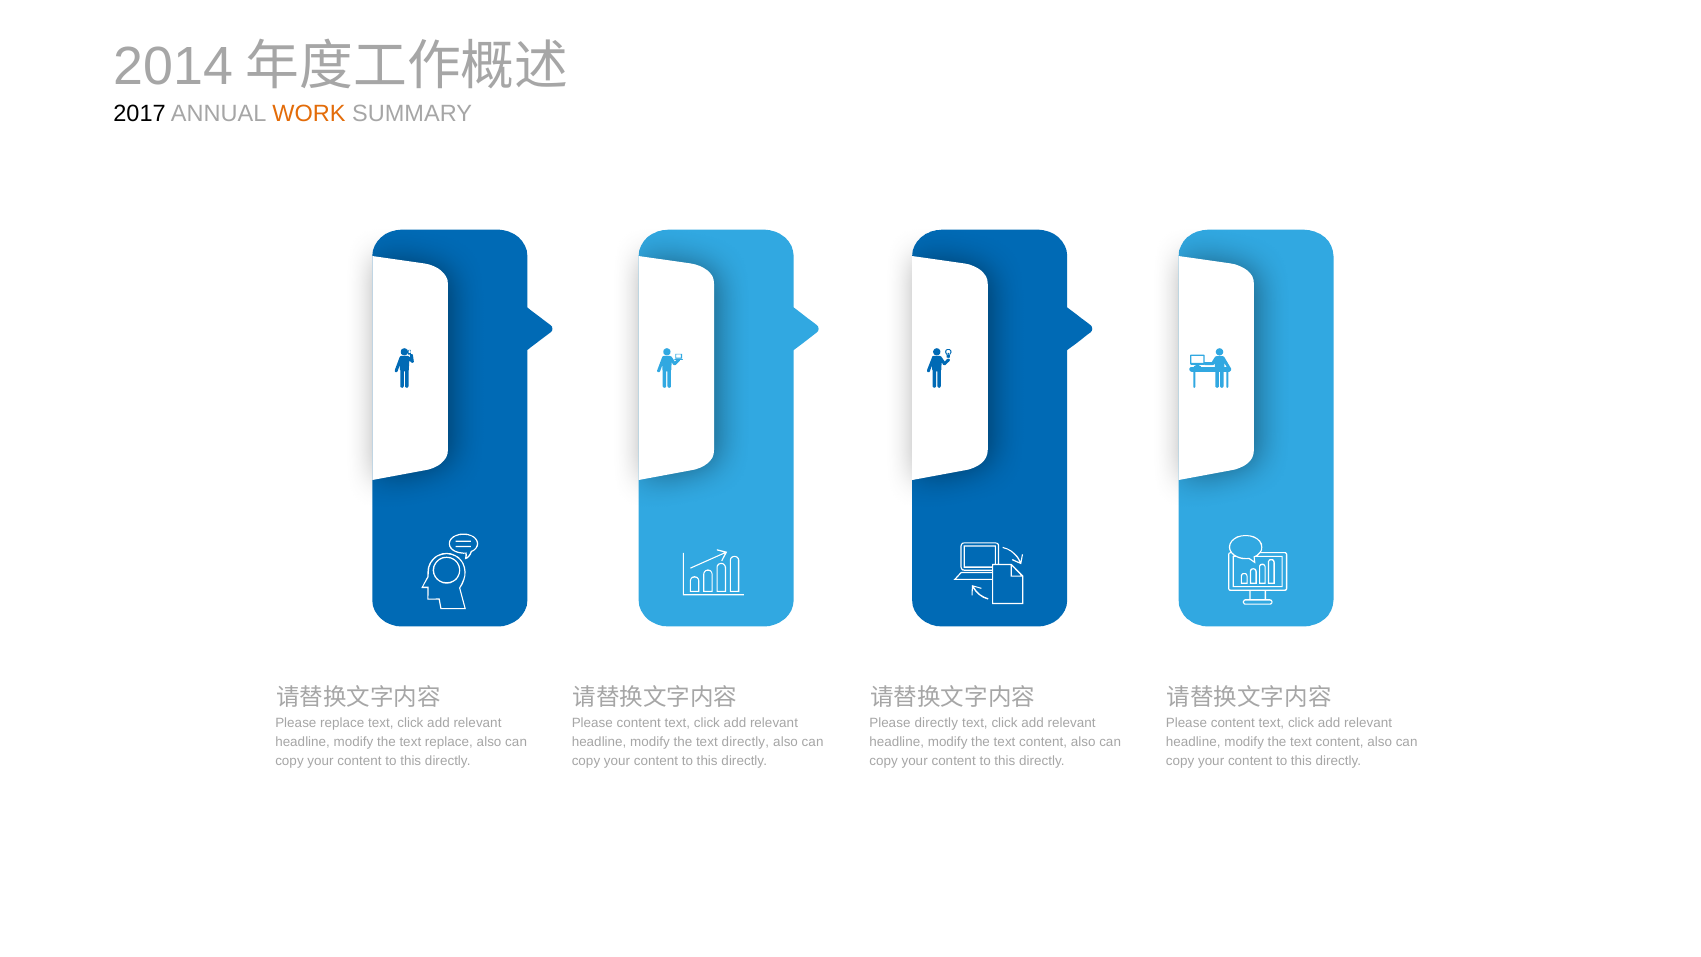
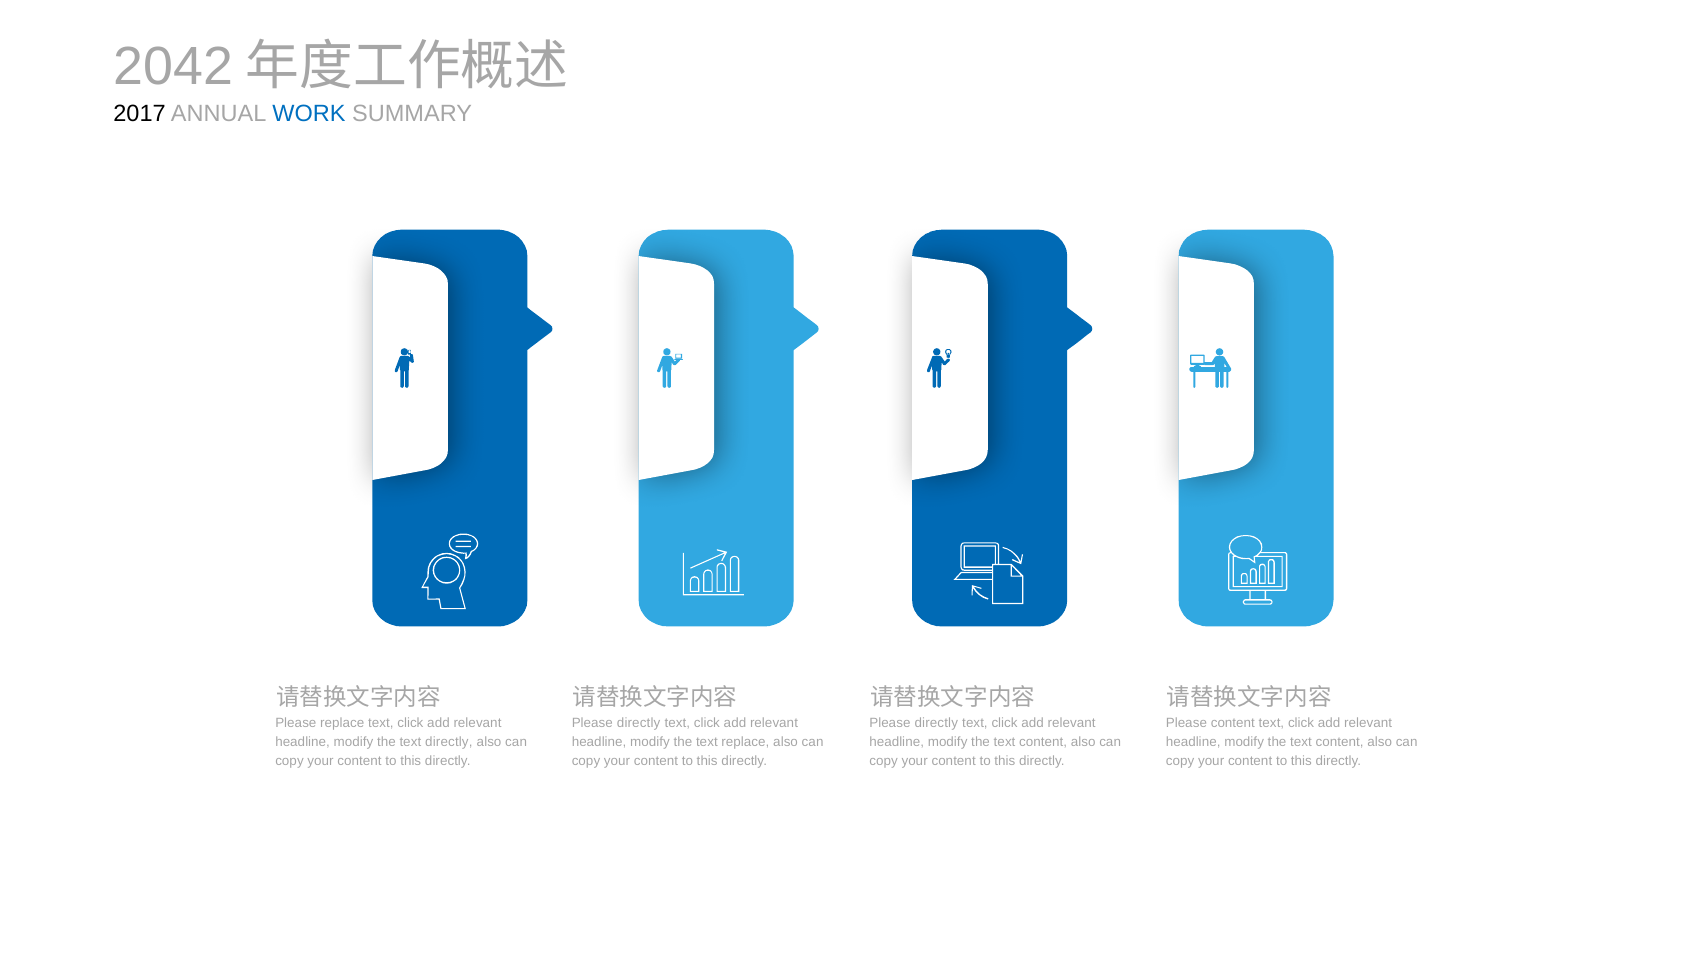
2014: 2014 -> 2042
WORK colour: orange -> blue
content at (639, 722): content -> directly
text replace: replace -> directly
text directly: directly -> replace
